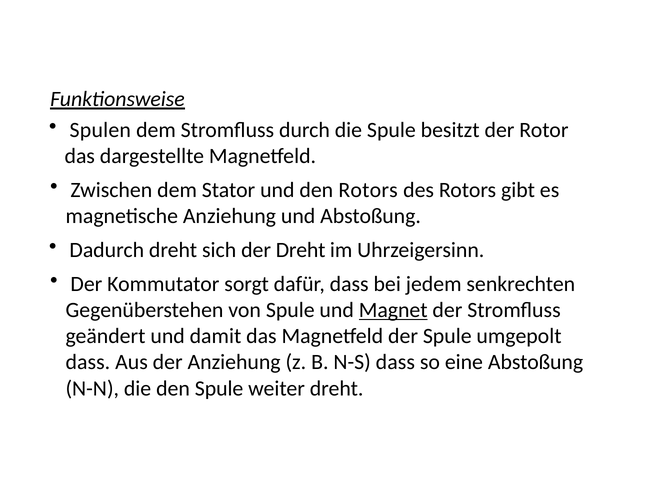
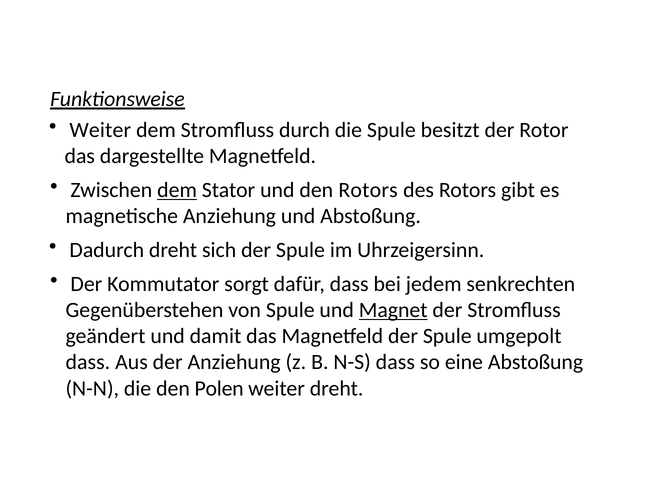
Spulen at (100, 130): Spulen -> Weiter
dem at (177, 190) underline: none -> present
sich der Dreht: Dreht -> Spule
den Spule: Spule -> Polen
